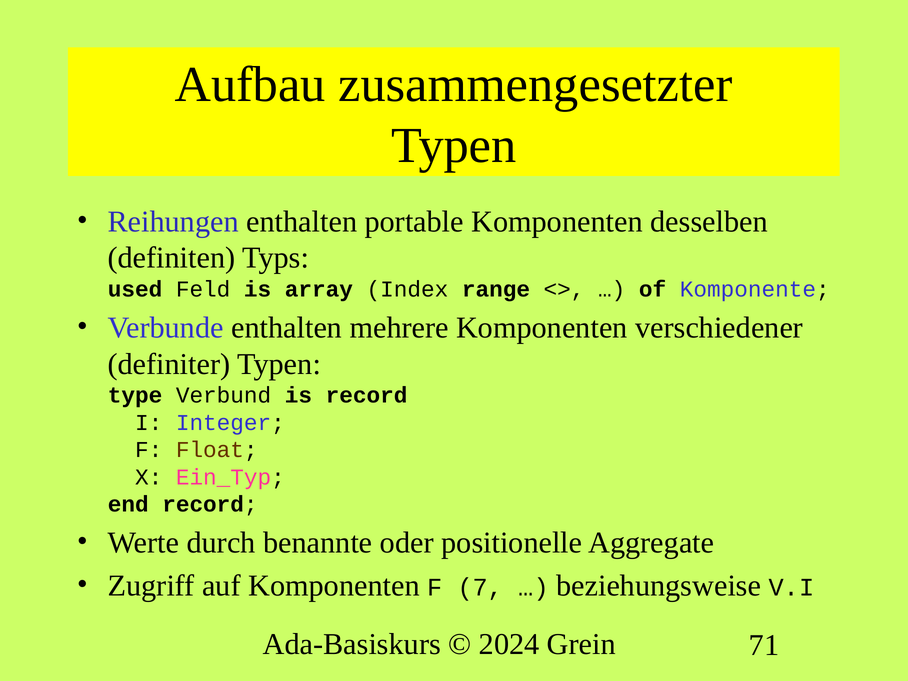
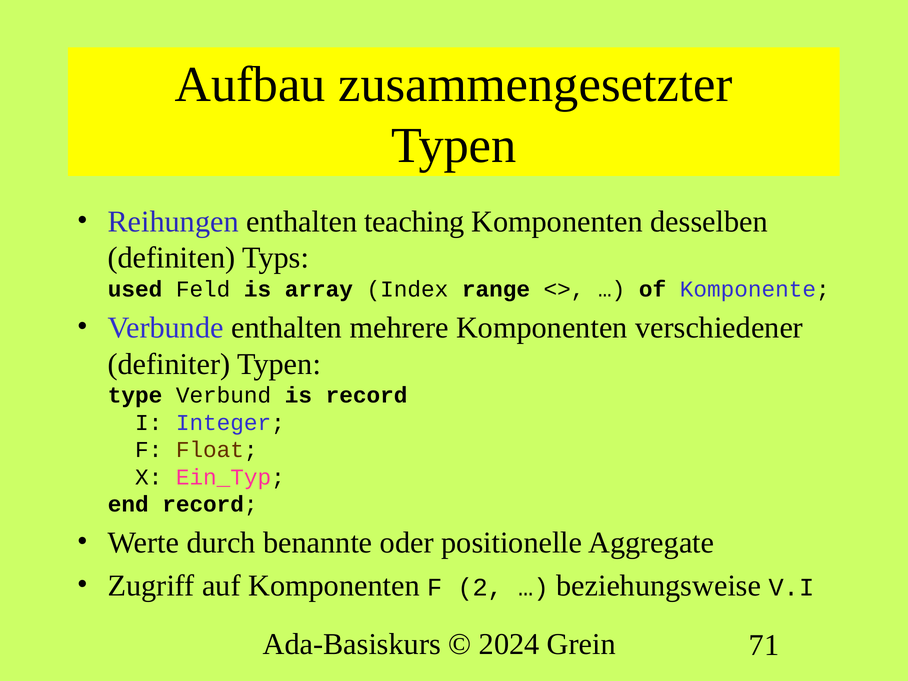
portable: portable -> teaching
7: 7 -> 2
